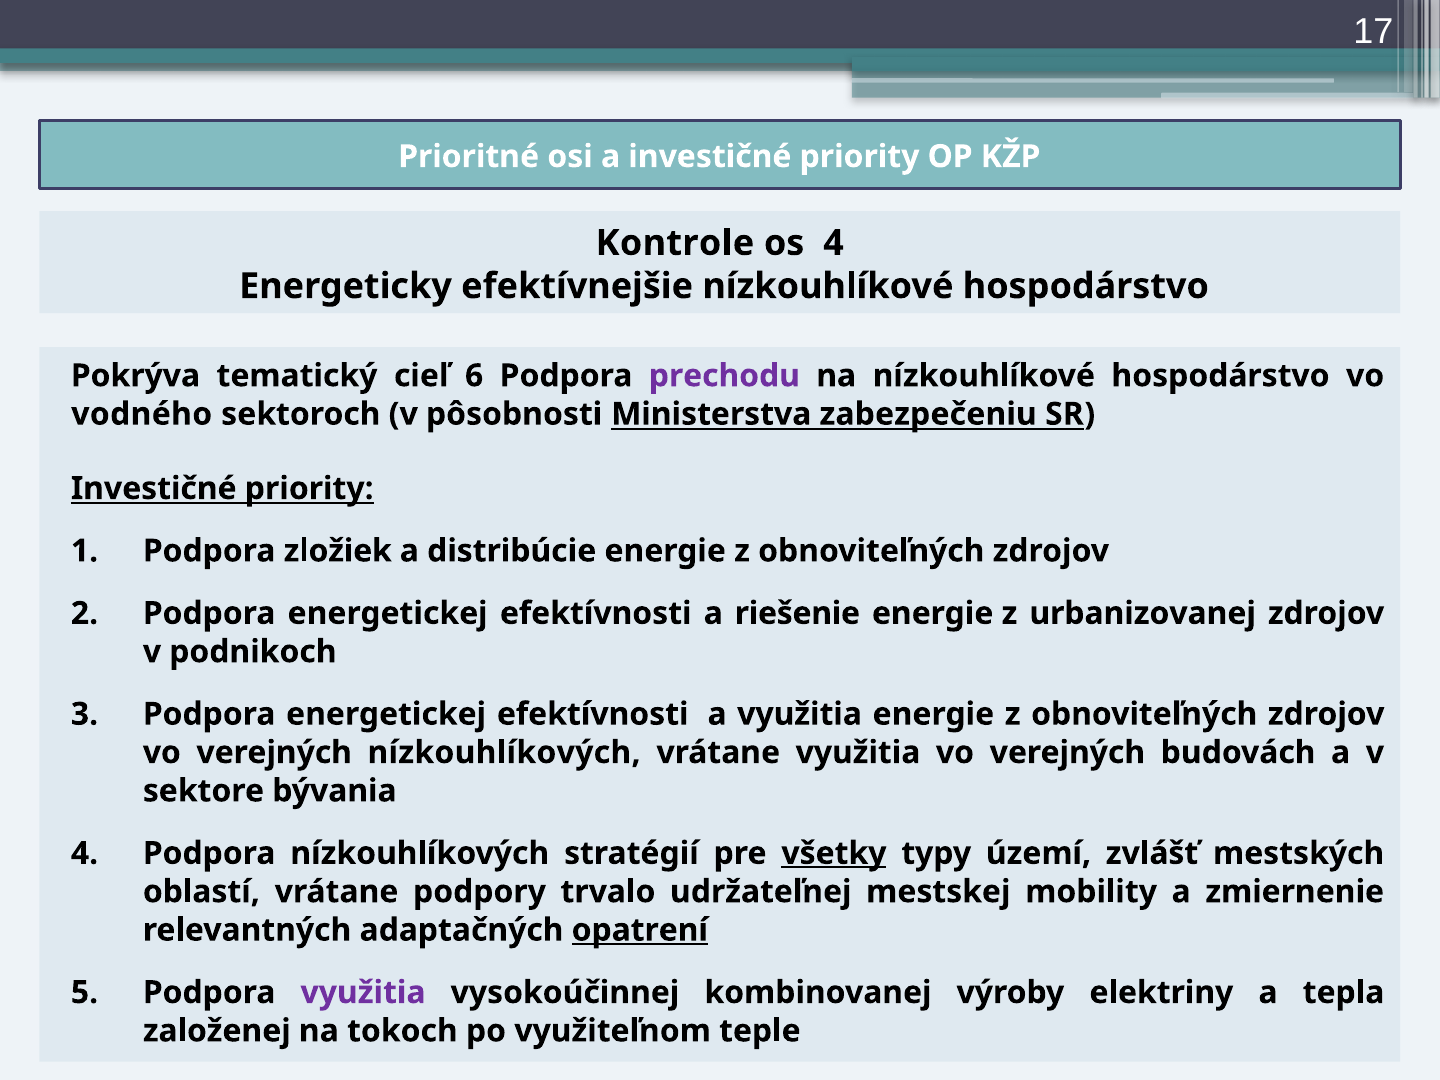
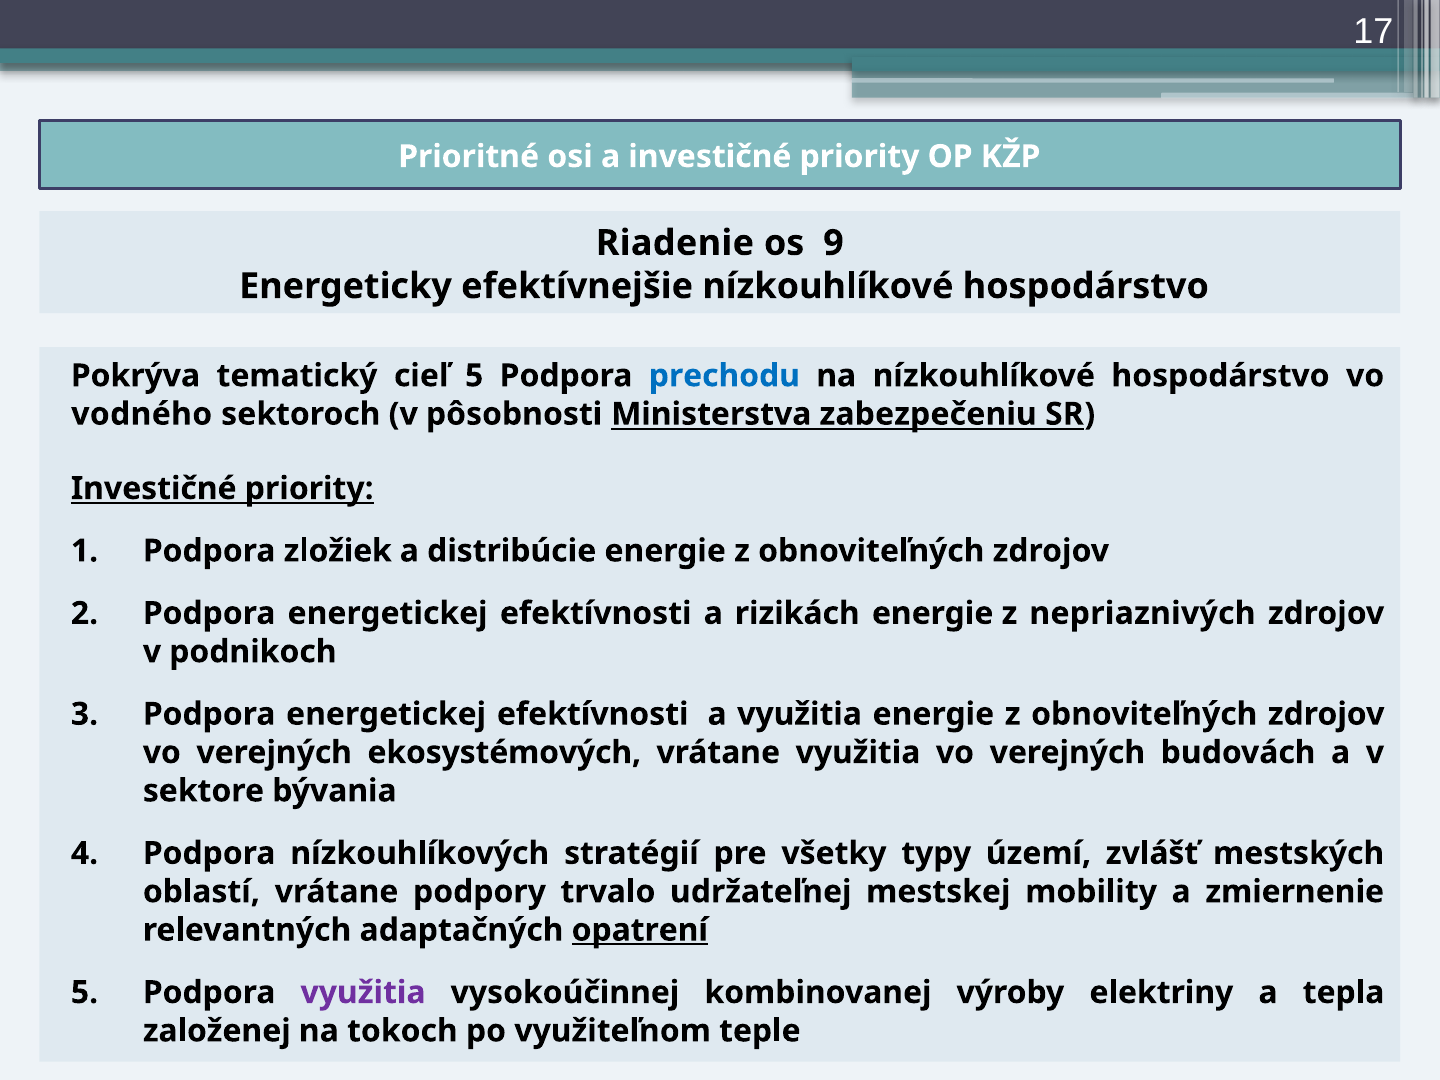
Kontrole: Kontrole -> Riadenie
os 4: 4 -> 9
cieľ 6: 6 -> 5
prechodu colour: purple -> blue
riešenie: riešenie -> rizikách
urbanizovanej: urbanizovanej -> nepriaznivých
verejných nízkouhlíkových: nízkouhlíkových -> ekosystémových
všetky underline: present -> none
